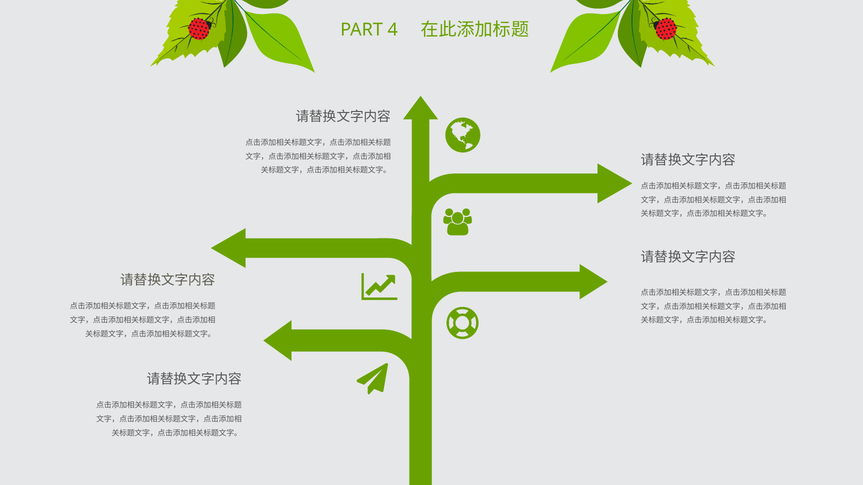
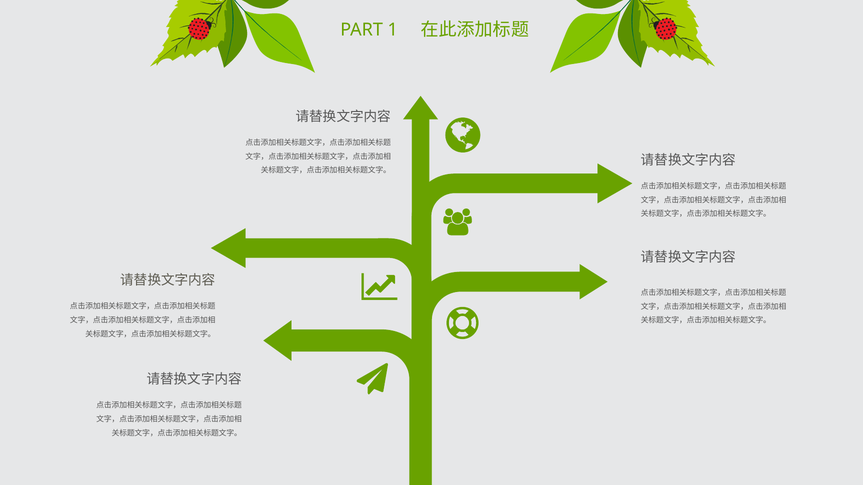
4: 4 -> 1
